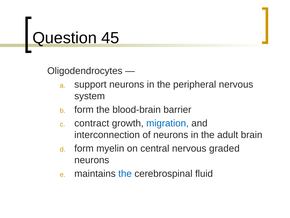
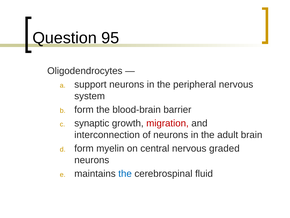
45: 45 -> 95
contract: contract -> synaptic
migration colour: blue -> red
